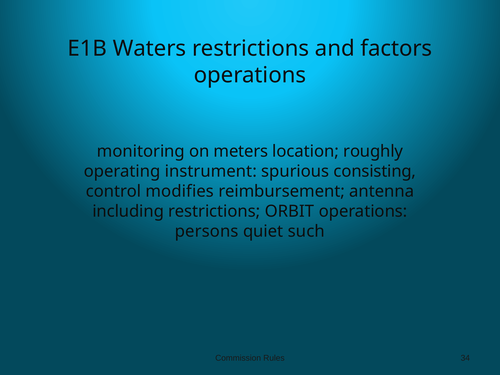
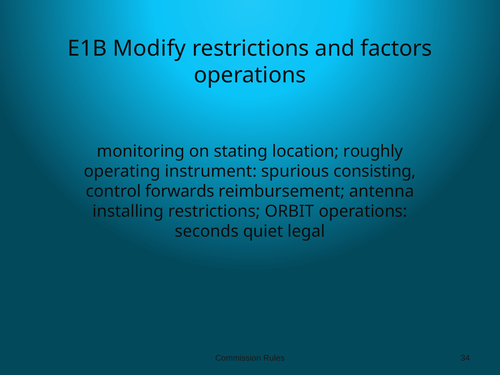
Waters: Waters -> Modify
meters: meters -> stating
modifies: modifies -> forwards
including: including -> installing
persons: persons -> seconds
such: such -> legal
